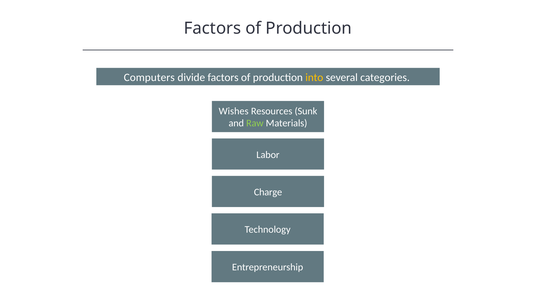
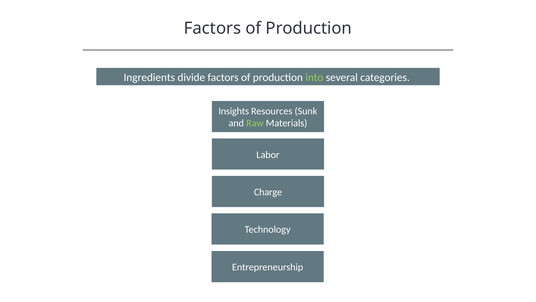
Computers: Computers -> Ingredients
into colour: yellow -> light green
Wishes: Wishes -> Insights
